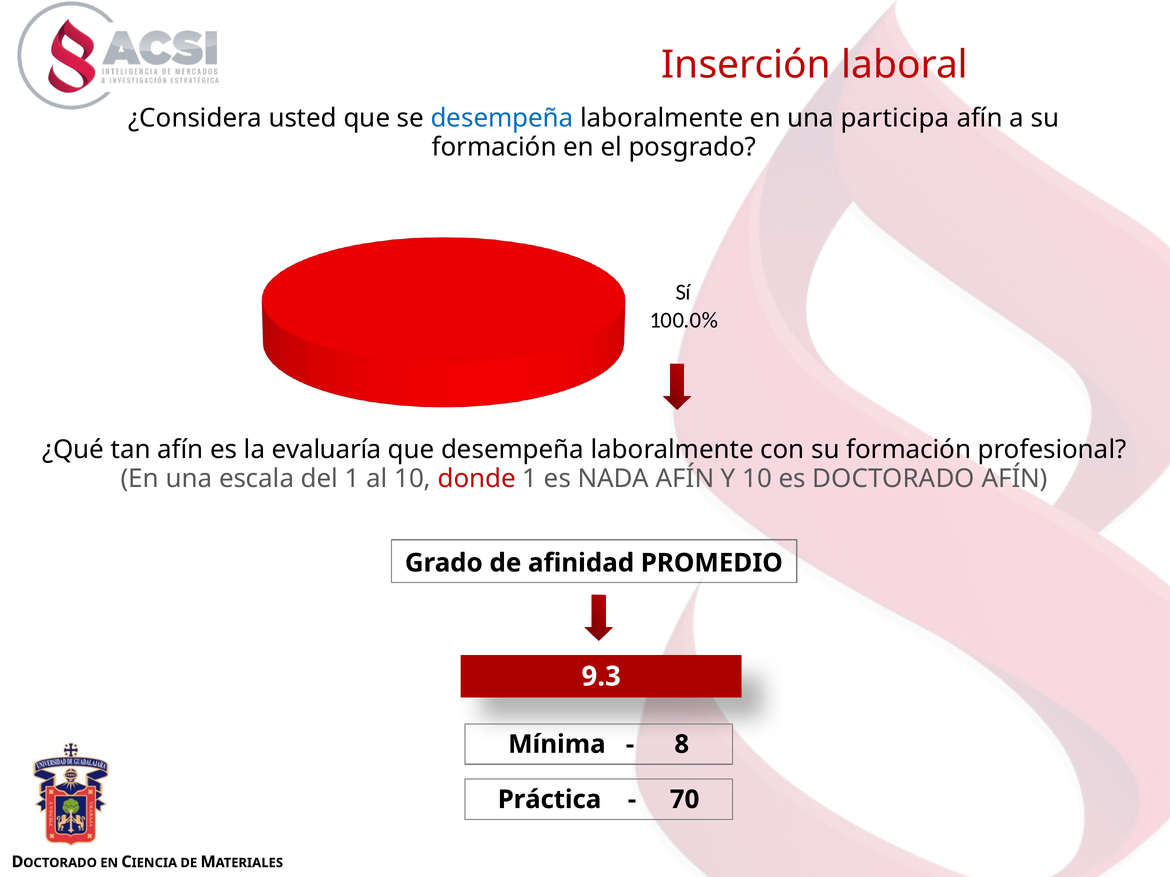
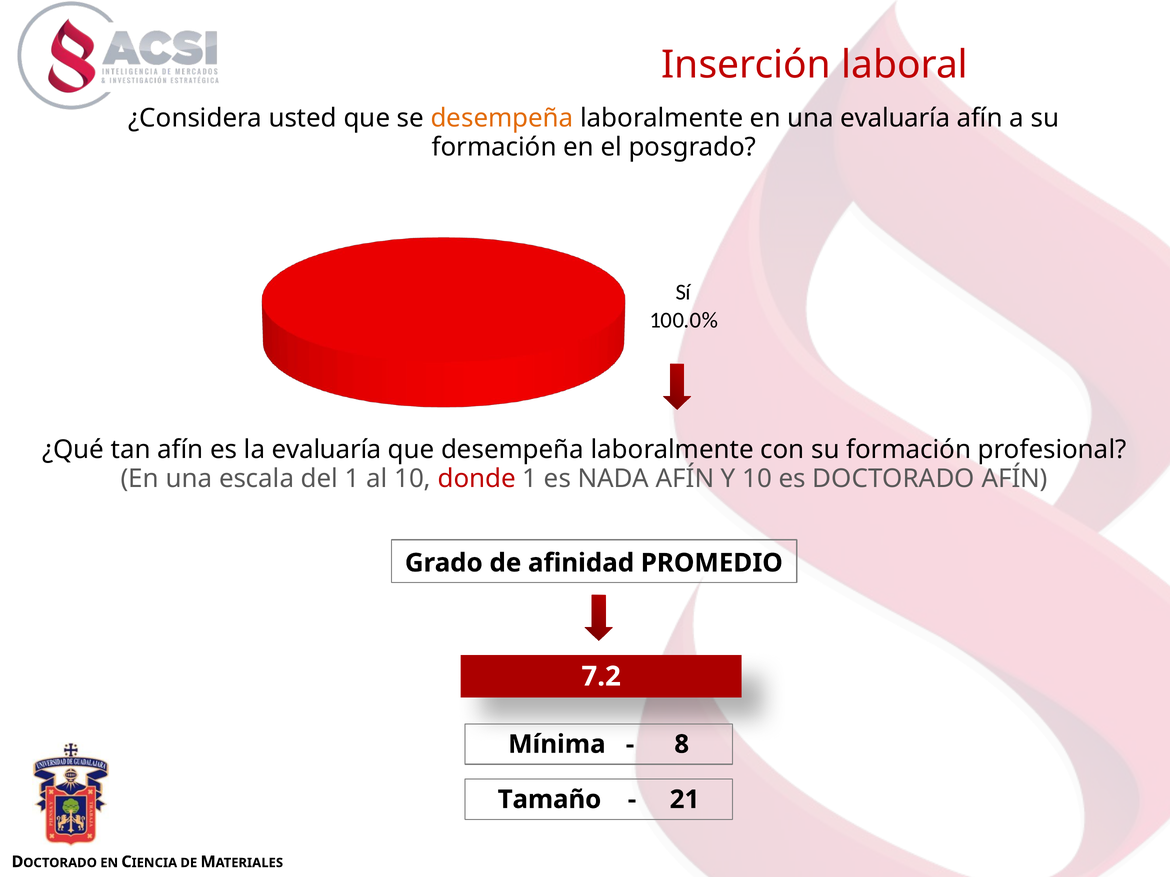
desempeña at (502, 118) colour: blue -> orange
una participa: participa -> evaluaría
9.3: 9.3 -> 7.2
Práctica: Práctica -> Tamaño
70: 70 -> 21
